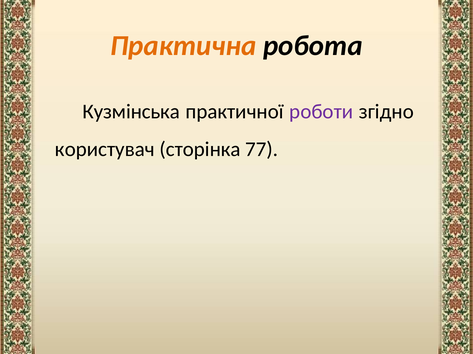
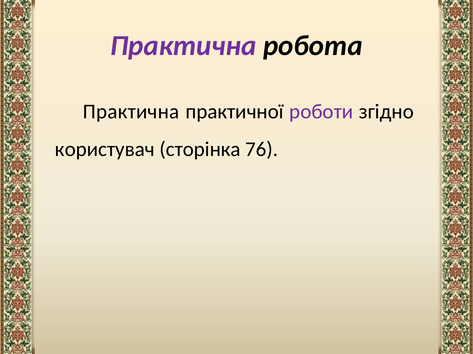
Практична at (183, 46) colour: orange -> purple
Кузмінська at (131, 112): Кузмінська -> Практична
77: 77 -> 76
